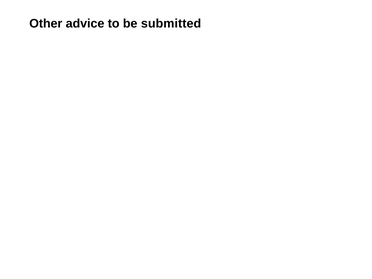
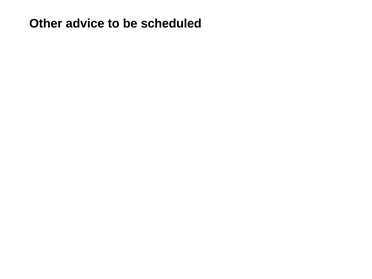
submitted: submitted -> scheduled
